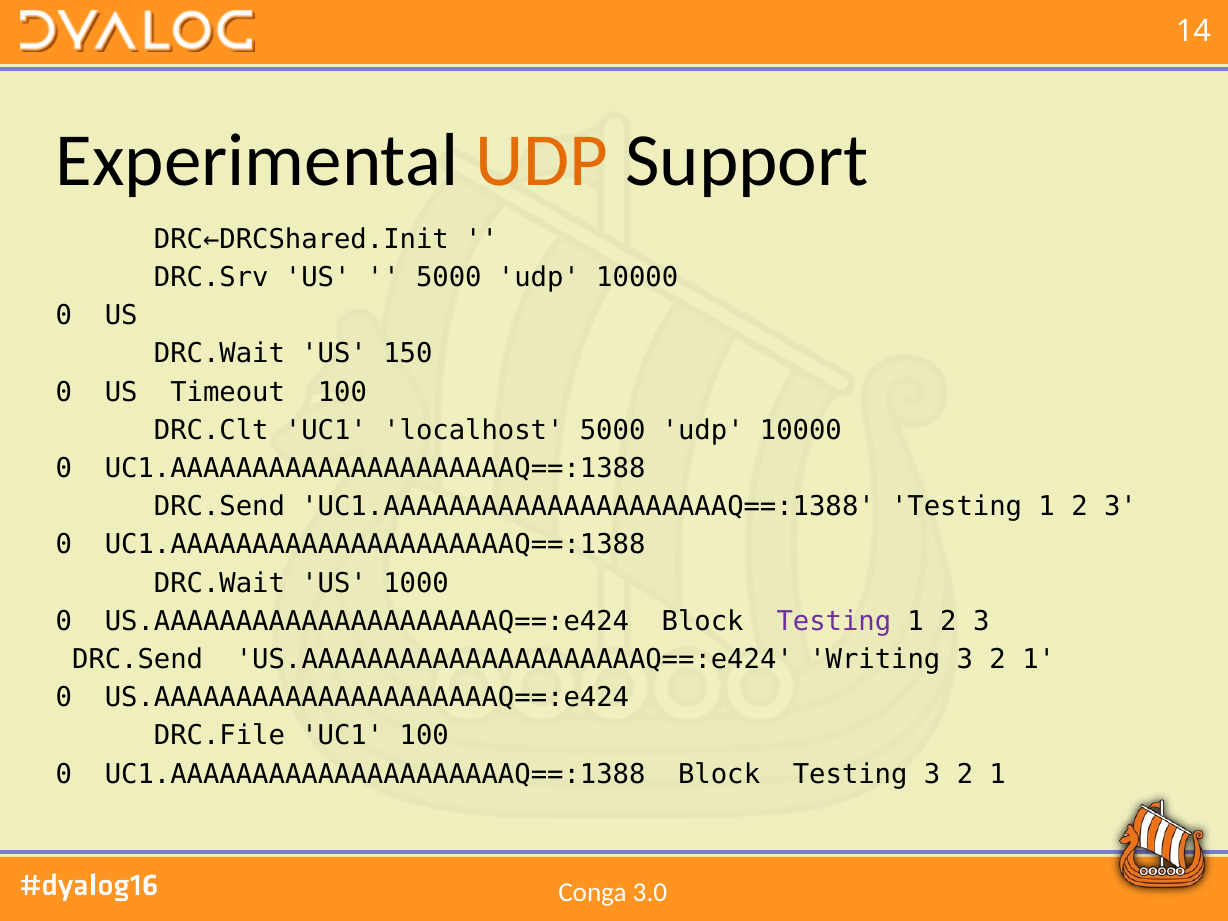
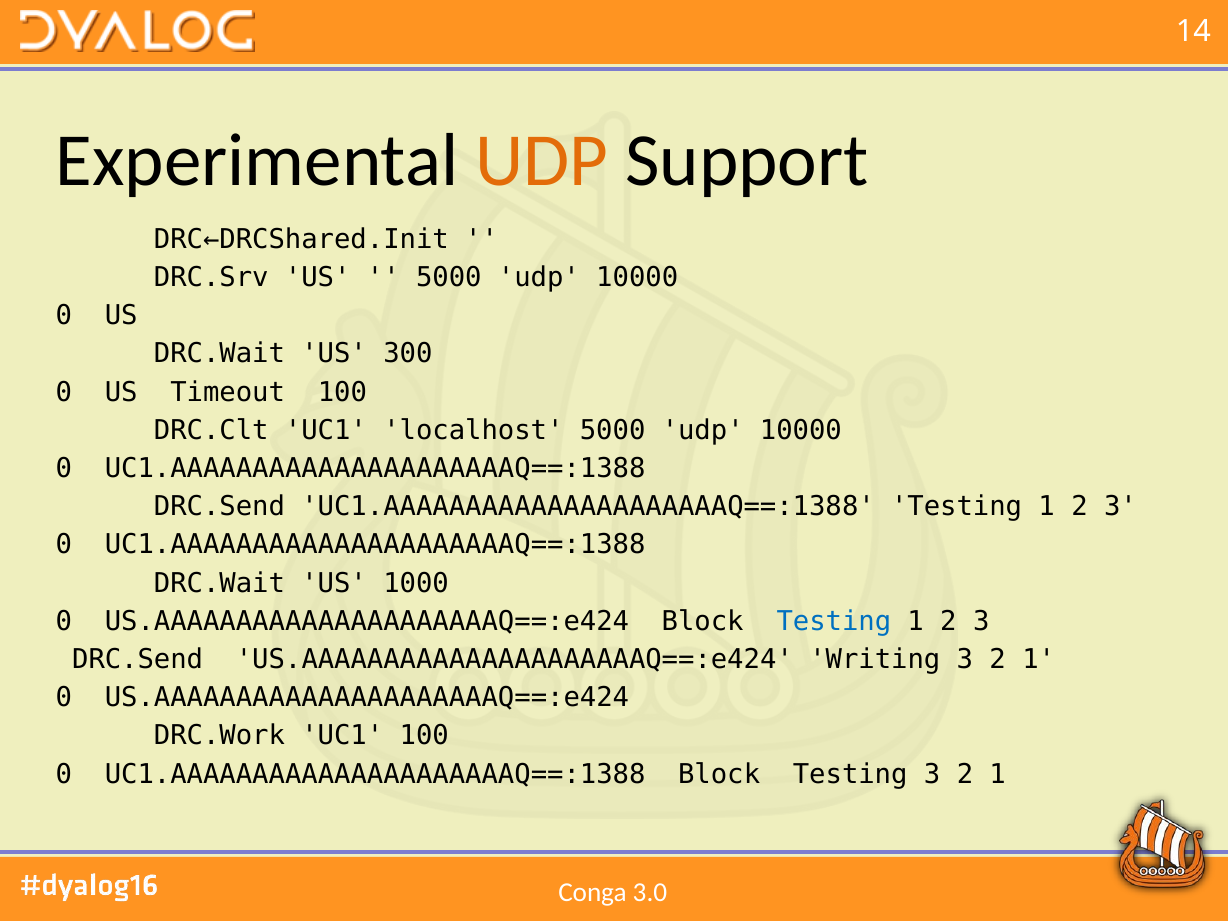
150: 150 -> 300
Testing at (834, 621) colour: purple -> blue
DRC.File: DRC.File -> DRC.Work
